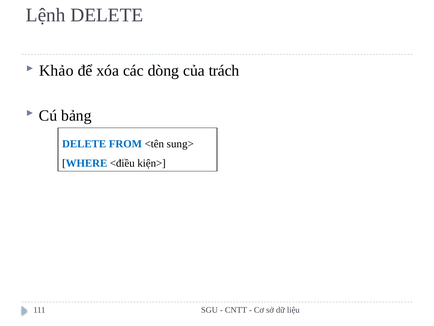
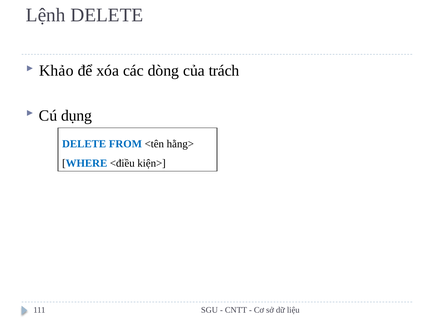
bảng: bảng -> dụng
sung>: sung> -> hằng>
